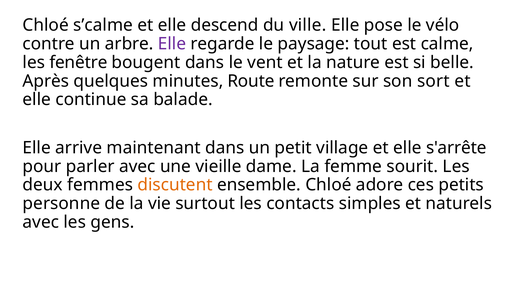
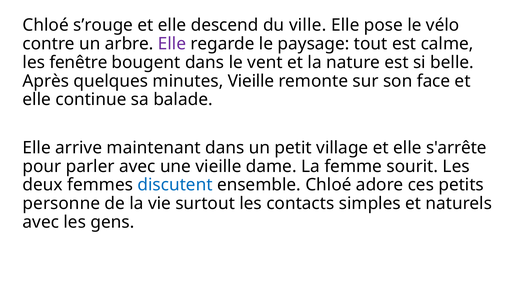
s’calme: s’calme -> s’rouge
minutes Route: Route -> Vieille
sort: sort -> face
discutent colour: orange -> blue
